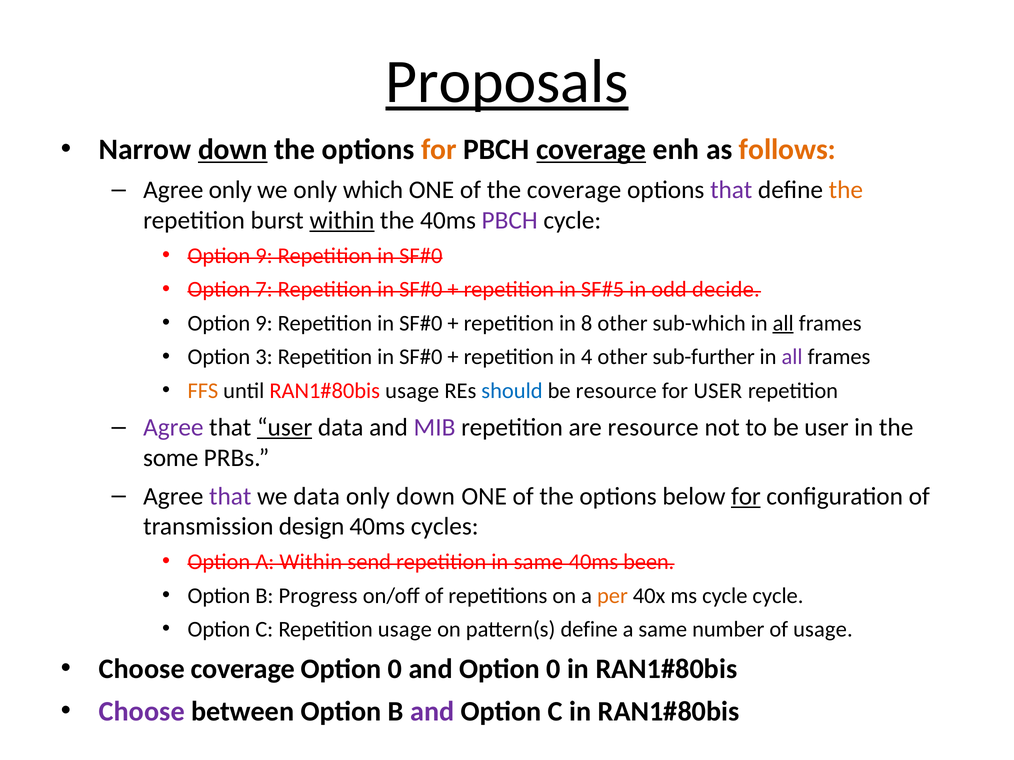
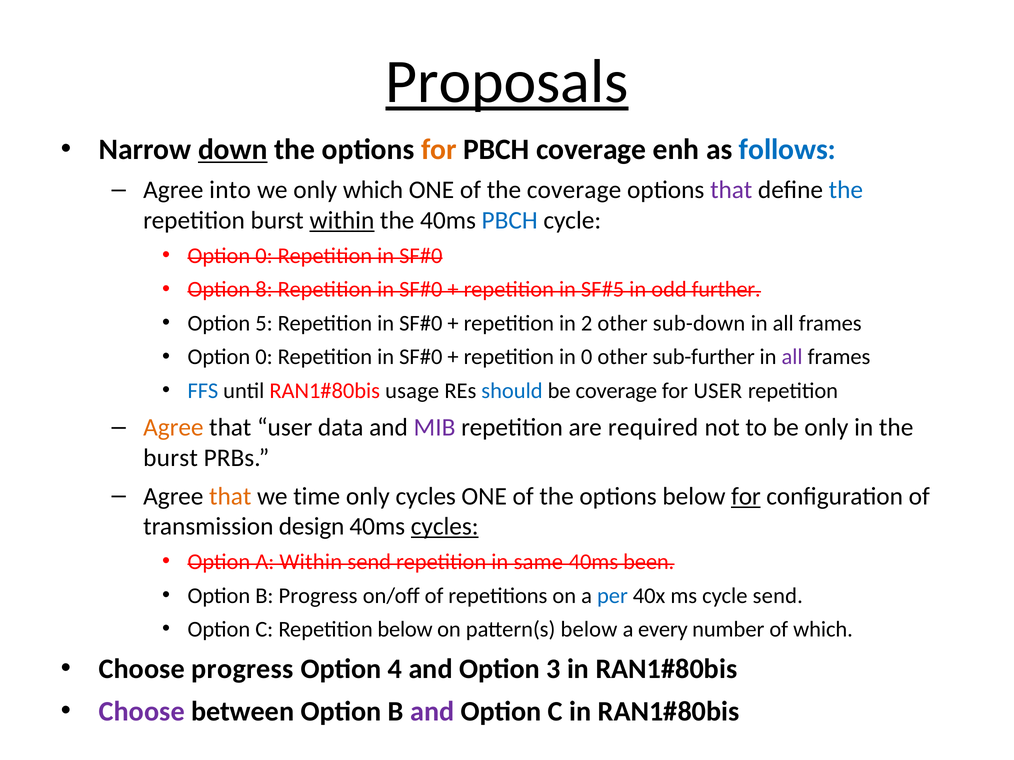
coverage at (591, 150) underline: present -> none
follows colour: orange -> blue
Agree only: only -> into
the at (846, 190) colour: orange -> blue
PBCH at (510, 221) colour: purple -> blue
9 at (264, 256): 9 -> 0
7: 7 -> 8
decide: decide -> further
9 at (264, 323): 9 -> 5
8: 8 -> 2
sub-which: sub-which -> sub-down
all at (783, 323) underline: present -> none
3 at (264, 357): 3 -> 0
in 4: 4 -> 0
FFS colour: orange -> blue
be resource: resource -> coverage
Agree at (173, 428) colour: purple -> orange
user at (285, 428) underline: present -> none
are resource: resource -> required
be user: user -> only
some at (171, 458): some -> burst
that at (230, 497) colour: purple -> orange
we data: data -> time
only down: down -> cycles
cycles at (445, 527) underline: none -> present
per colour: orange -> blue
cycle cycle: cycle -> send
Repetition usage: usage -> below
pattern(s define: define -> below
a same: same -> every
of usage: usage -> which
Choose coverage: coverage -> progress
0 at (395, 669): 0 -> 4
and Option 0: 0 -> 3
